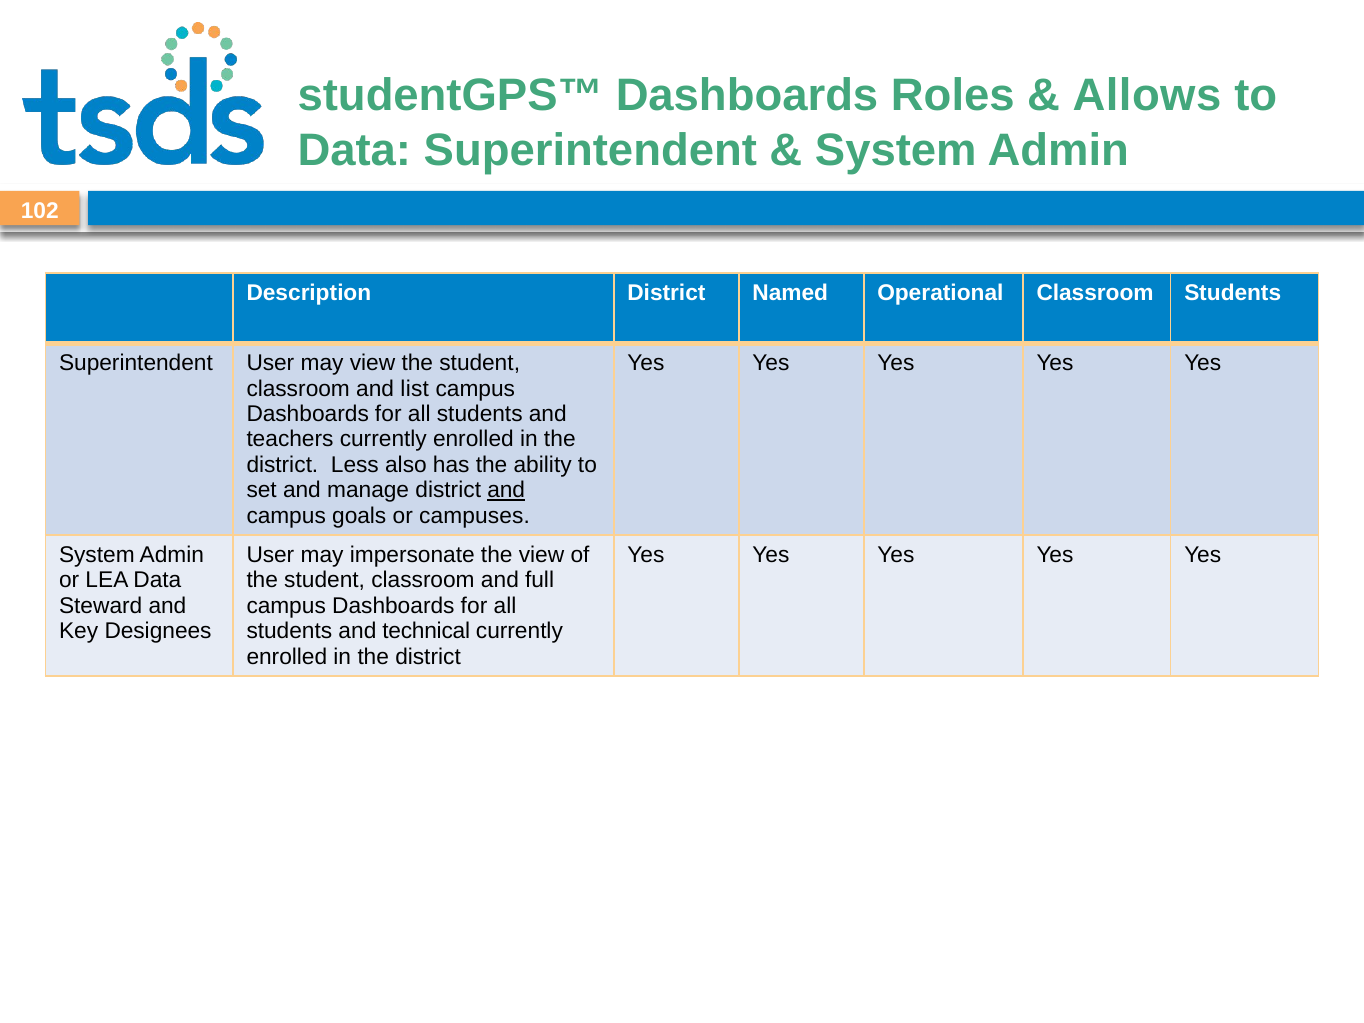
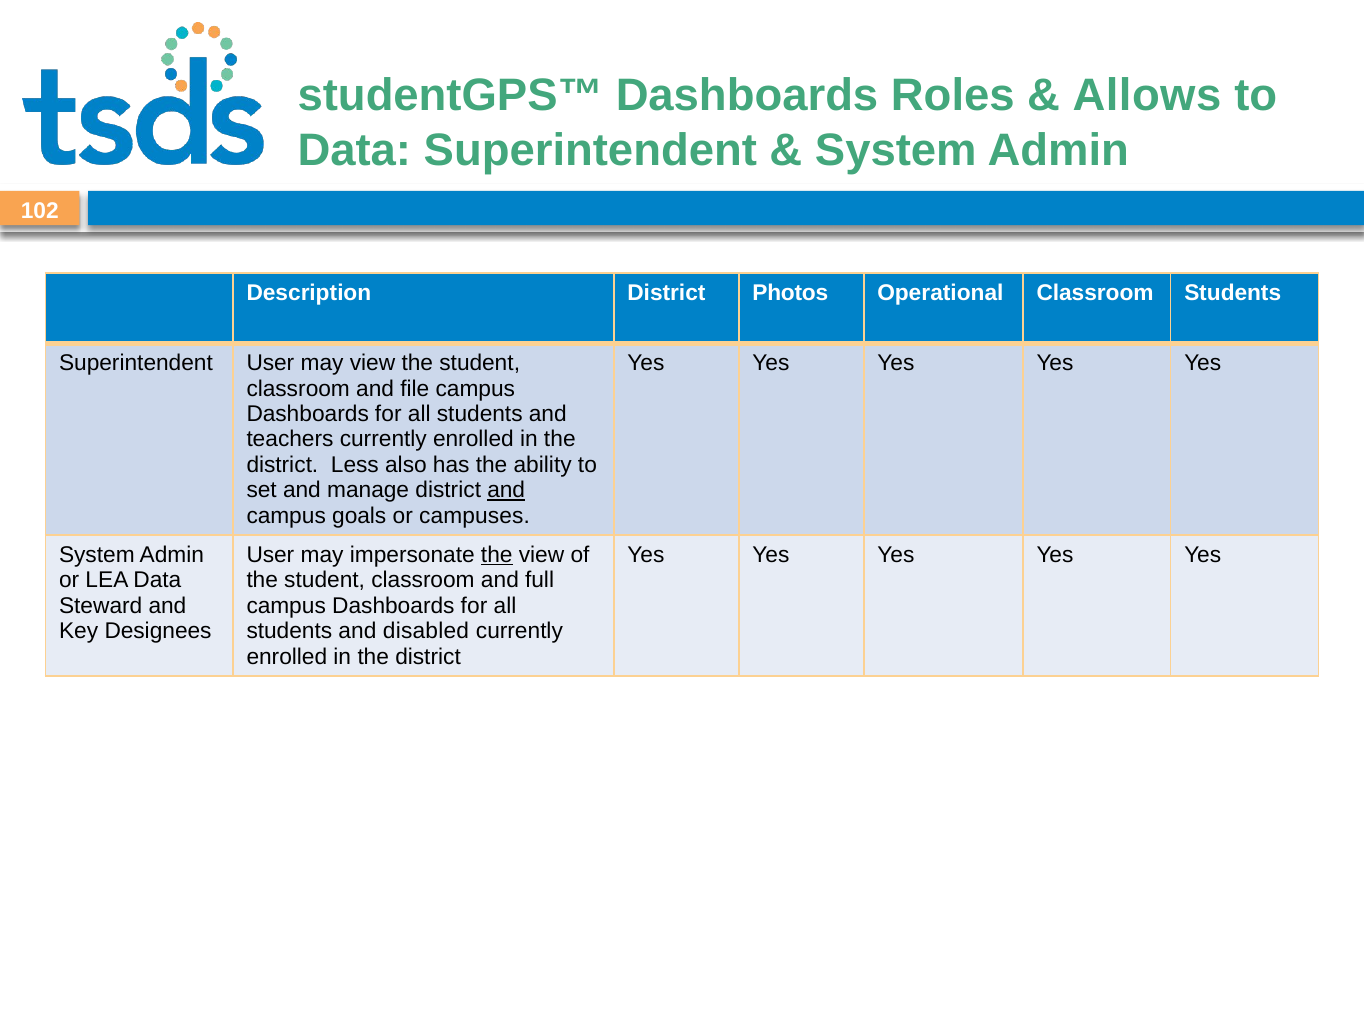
Named: Named -> Photos
list: list -> file
the at (497, 555) underline: none -> present
technical: technical -> disabled
